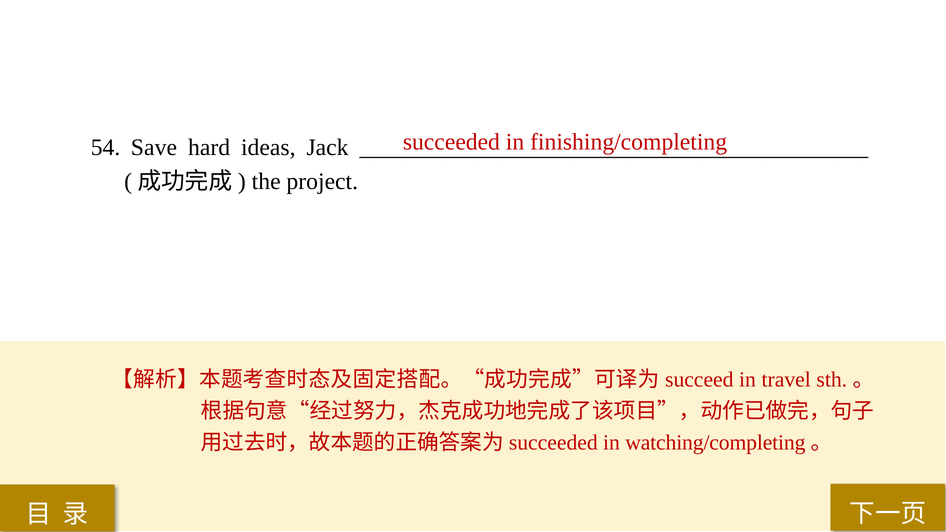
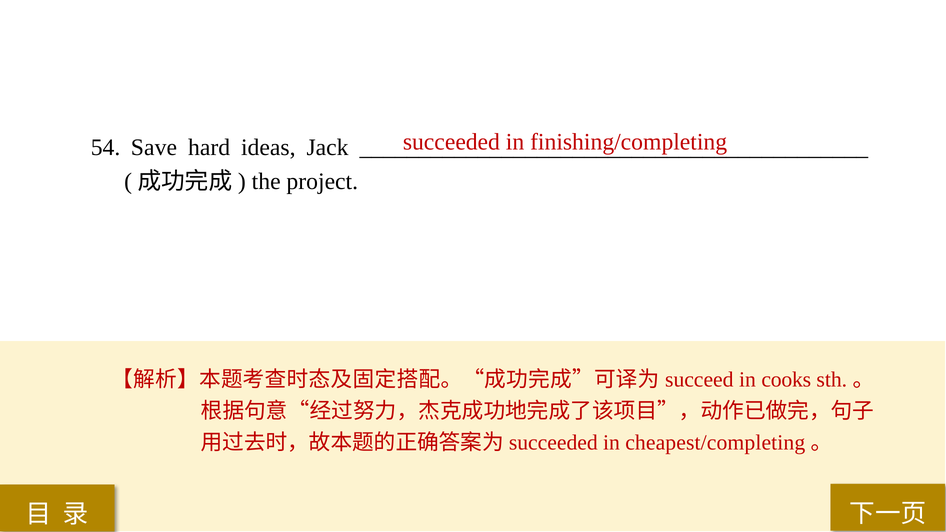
travel: travel -> cooks
watching/completing: watching/completing -> cheapest/completing
